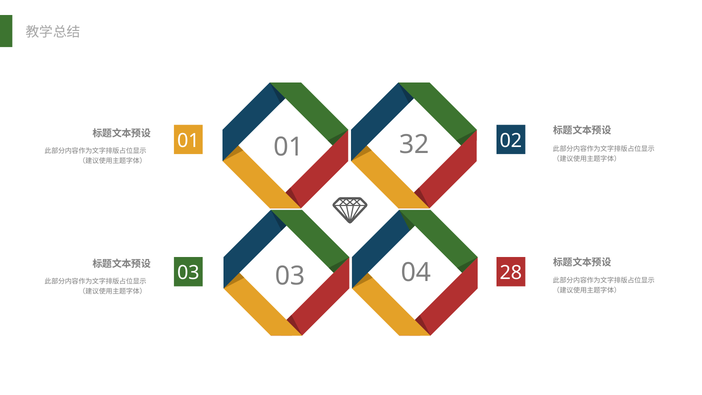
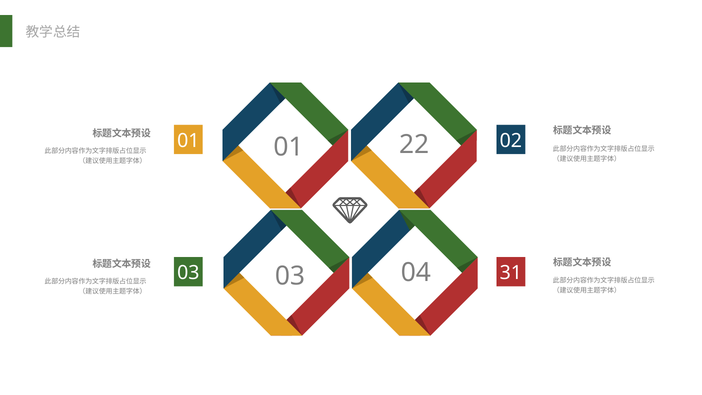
32: 32 -> 22
28: 28 -> 31
